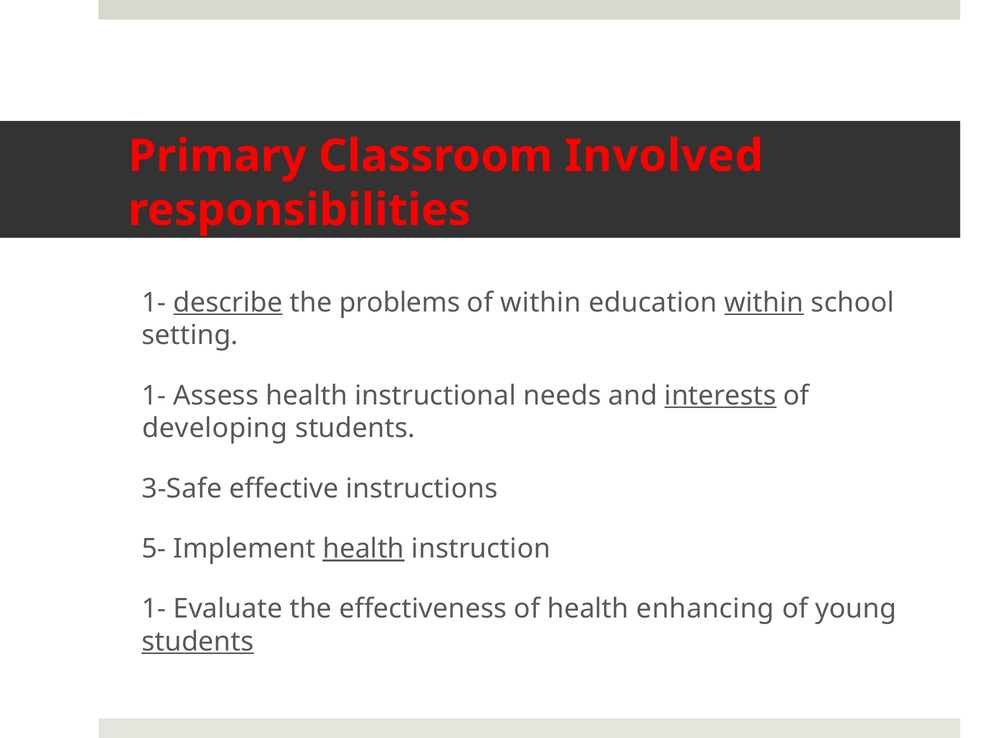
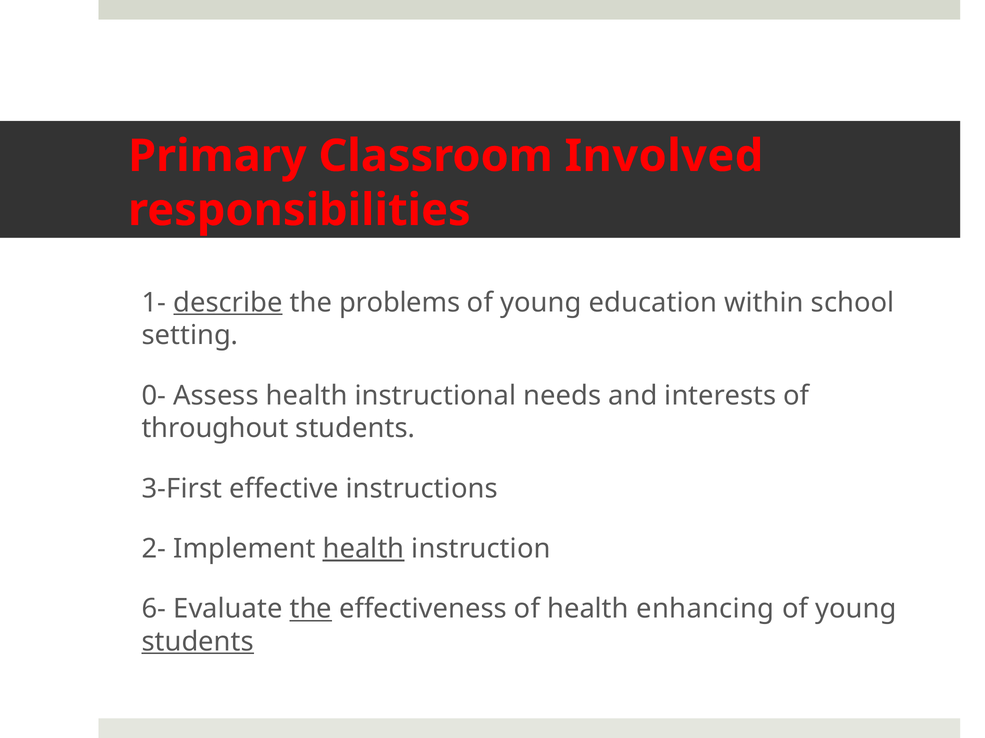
within at (541, 303): within -> young
within at (764, 303) underline: present -> none
1- at (154, 396): 1- -> 0-
interests underline: present -> none
developing: developing -> throughout
3-Safe: 3-Safe -> 3-First
5-: 5- -> 2-
1- at (154, 609): 1- -> 6-
the at (311, 609) underline: none -> present
